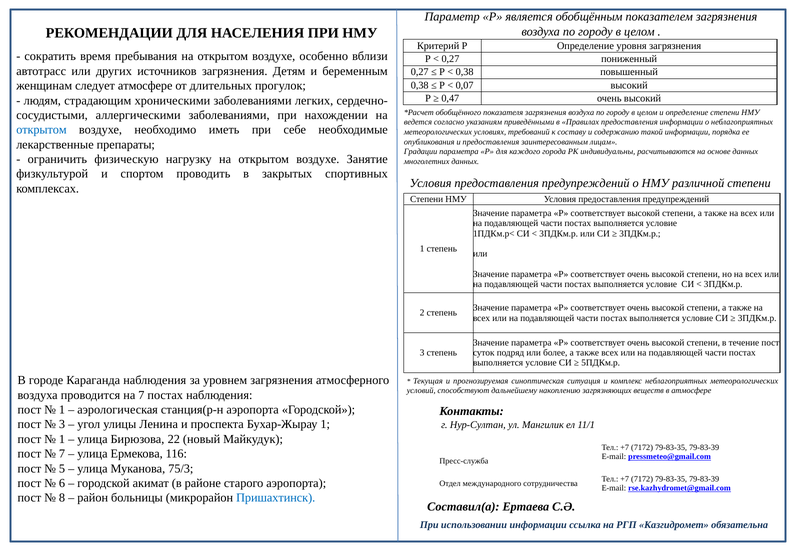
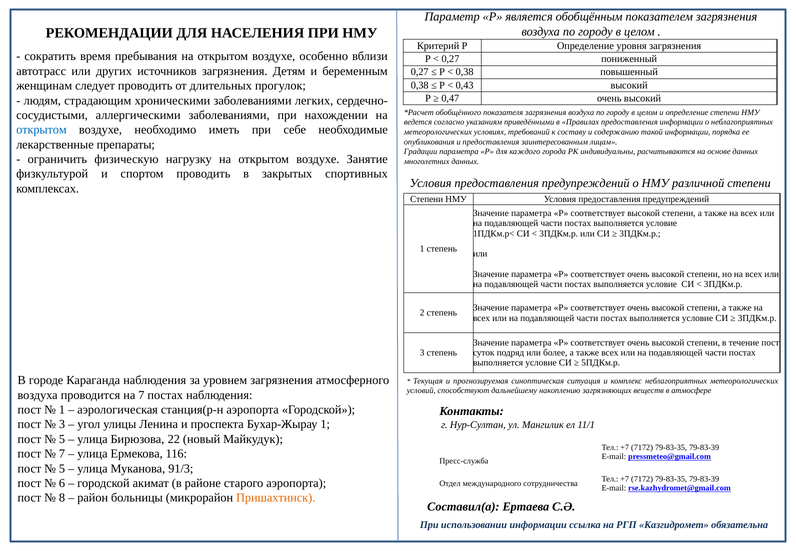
следует атмосфере: атмосфере -> проводить
0,07: 0,07 -> 0,43
1 at (62, 439): 1 -> 5
75/3: 75/3 -> 91/3
Пришахтинск colour: blue -> orange
